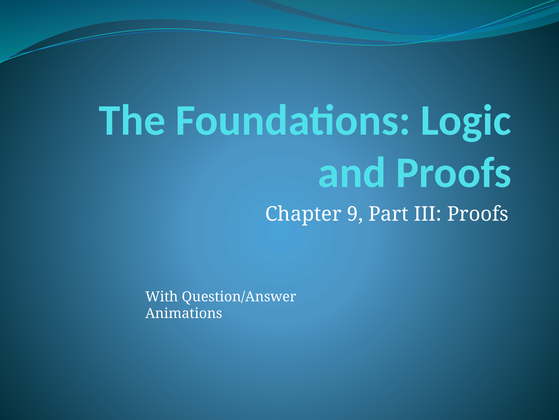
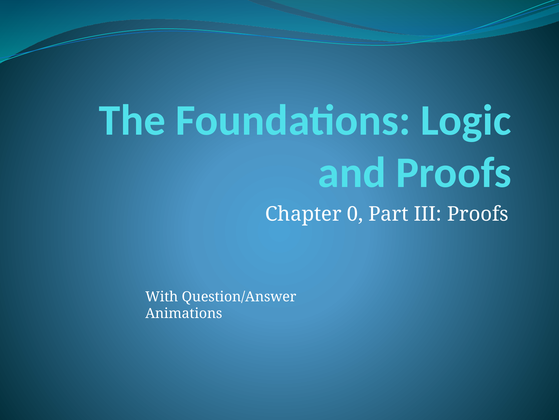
9: 9 -> 0
